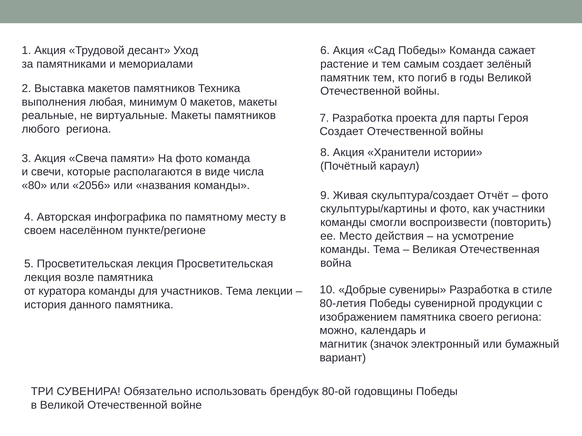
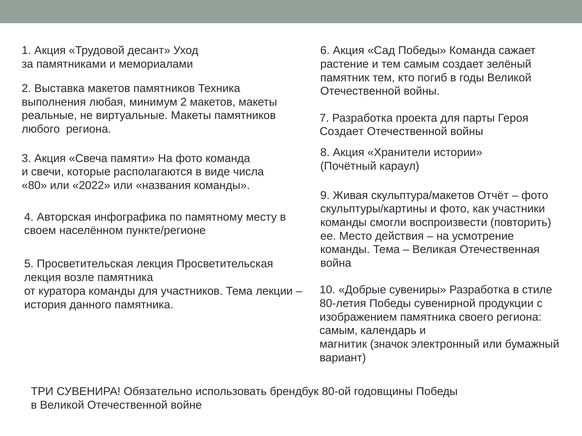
минимум 0: 0 -> 2
2056: 2056 -> 2022
скульптура/создает: скульптура/создает -> скульптура/макетов
можно at (338, 331): можно -> самым
